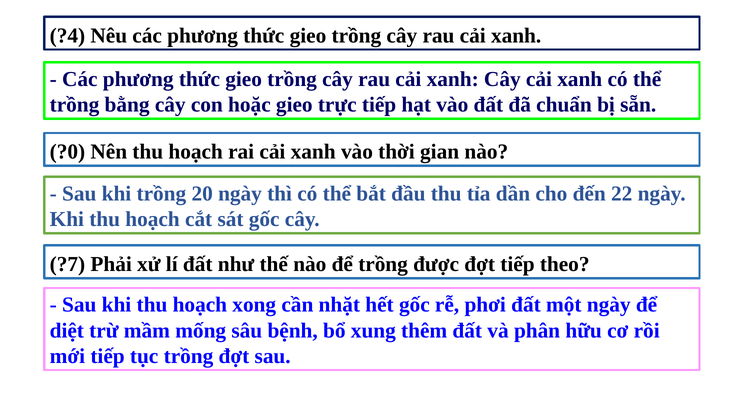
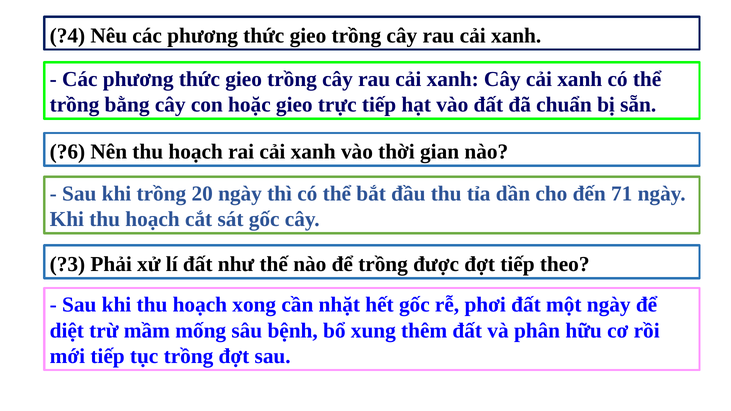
?0: ?0 -> ?6
22: 22 -> 71
?7: ?7 -> ?3
